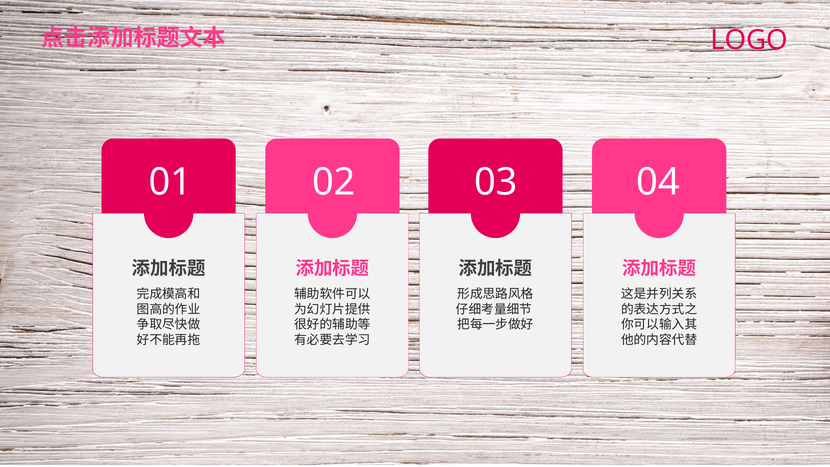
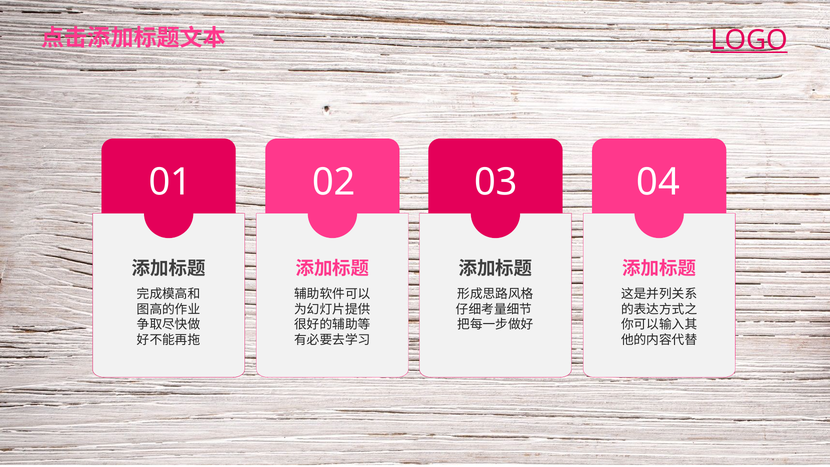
LOGO underline: none -> present
